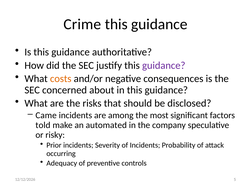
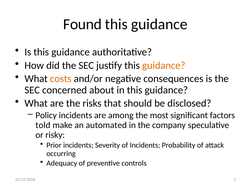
Crime: Crime -> Found
guidance at (164, 65) colour: purple -> orange
Came: Came -> Policy
